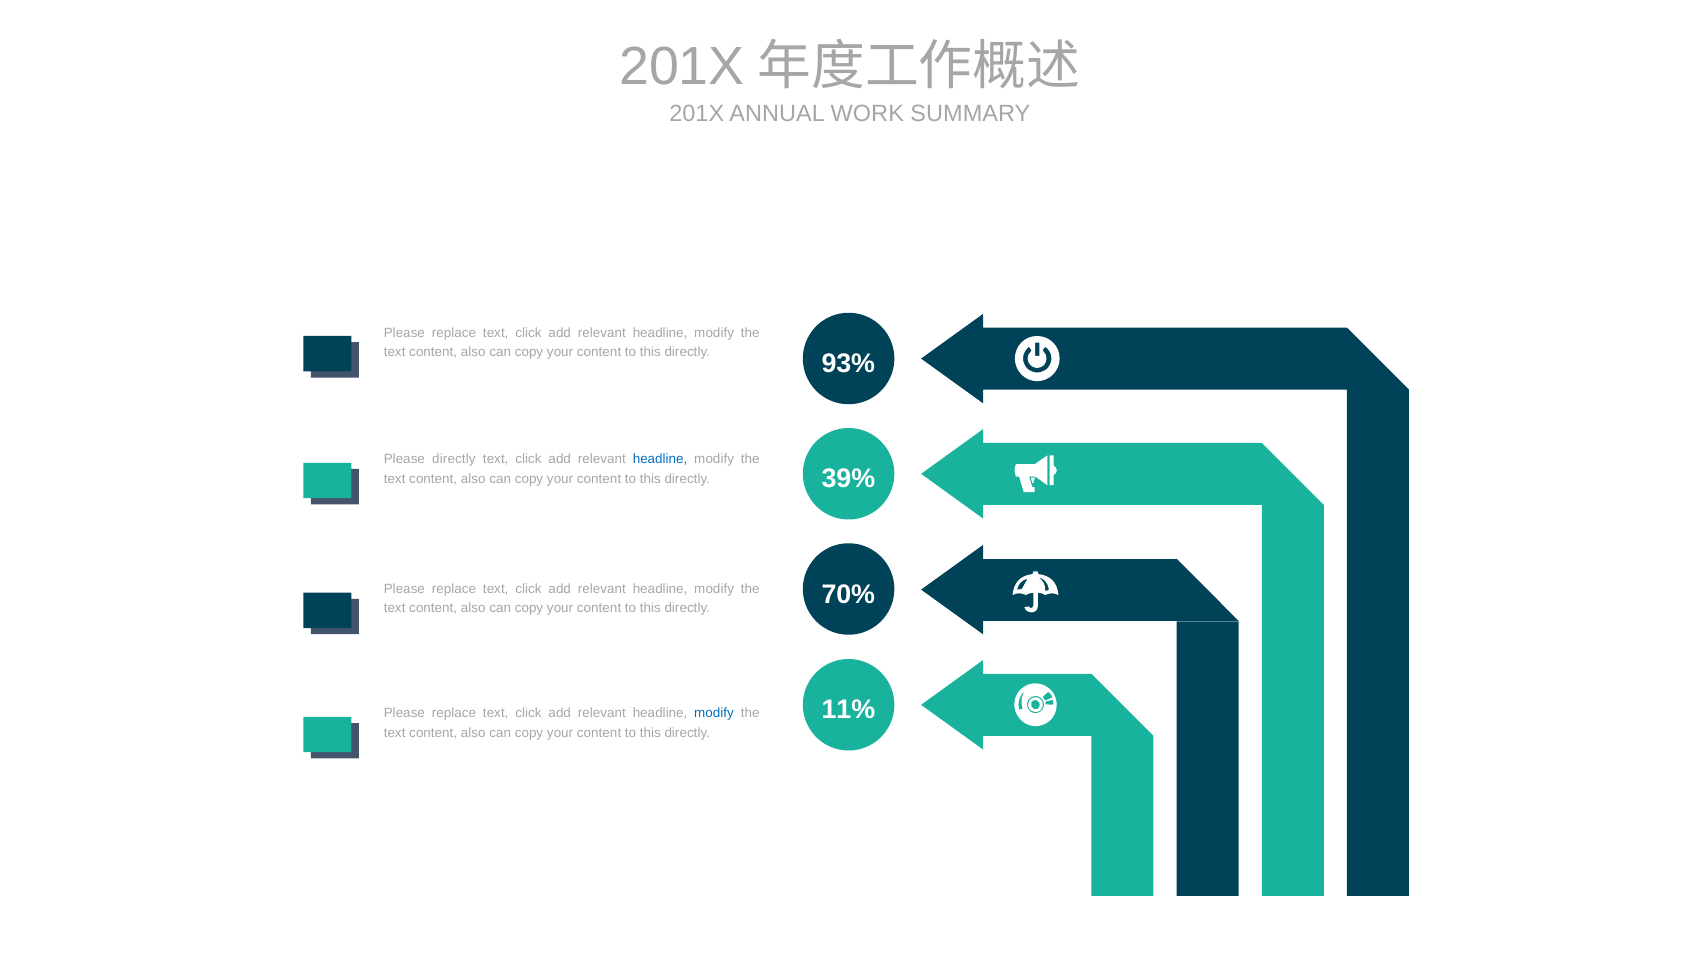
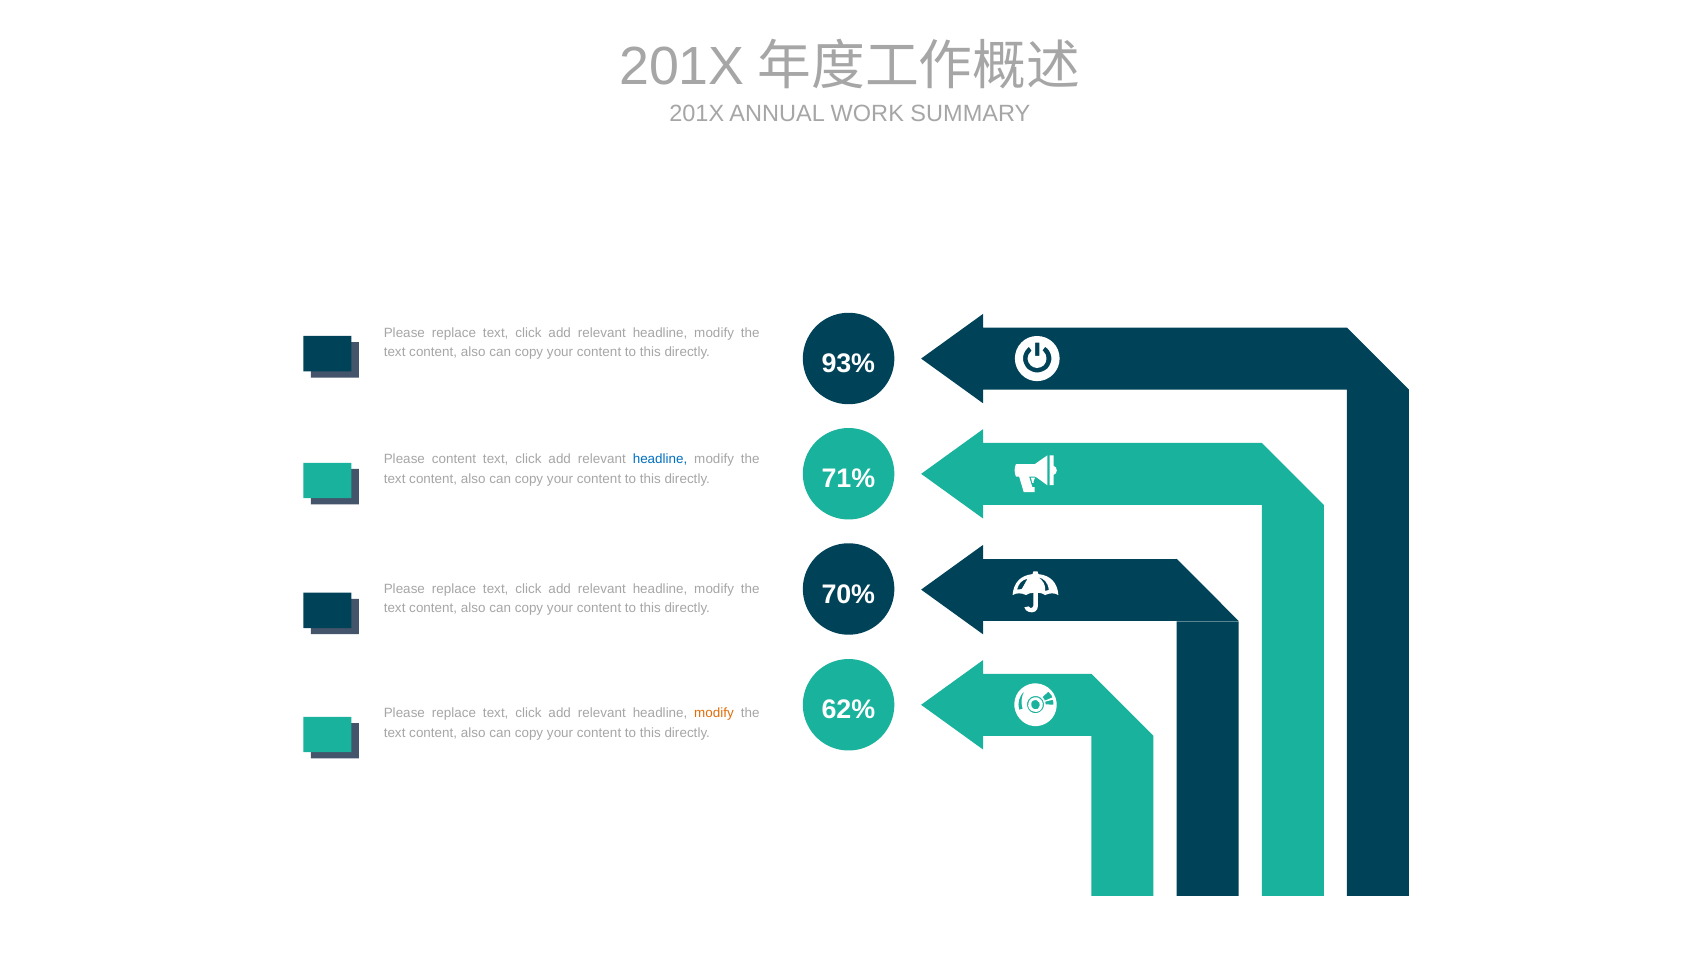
Please directly: directly -> content
39%: 39% -> 71%
11%: 11% -> 62%
modify at (714, 714) colour: blue -> orange
